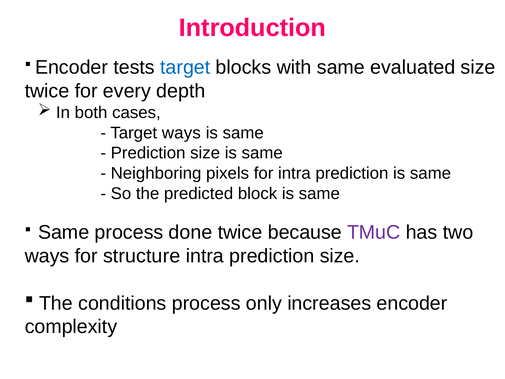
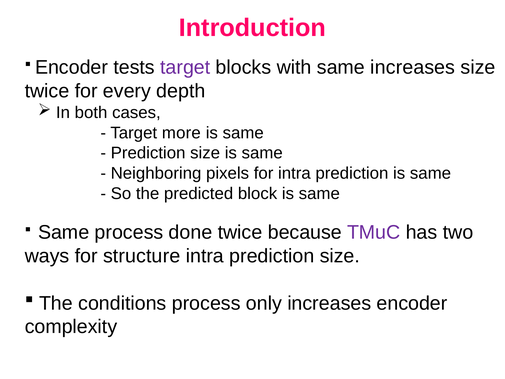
target at (185, 67) colour: blue -> purple
same evaluated: evaluated -> increases
Target ways: ways -> more
